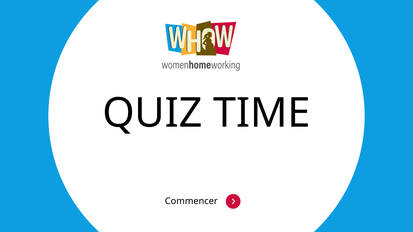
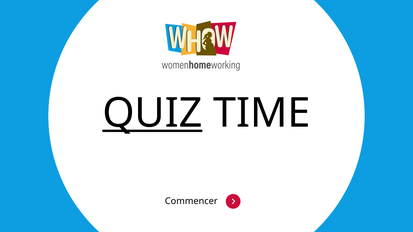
QUIZ underline: none -> present
